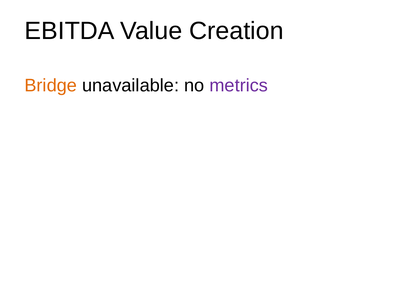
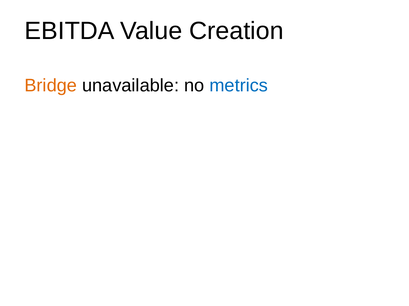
metrics colour: purple -> blue
